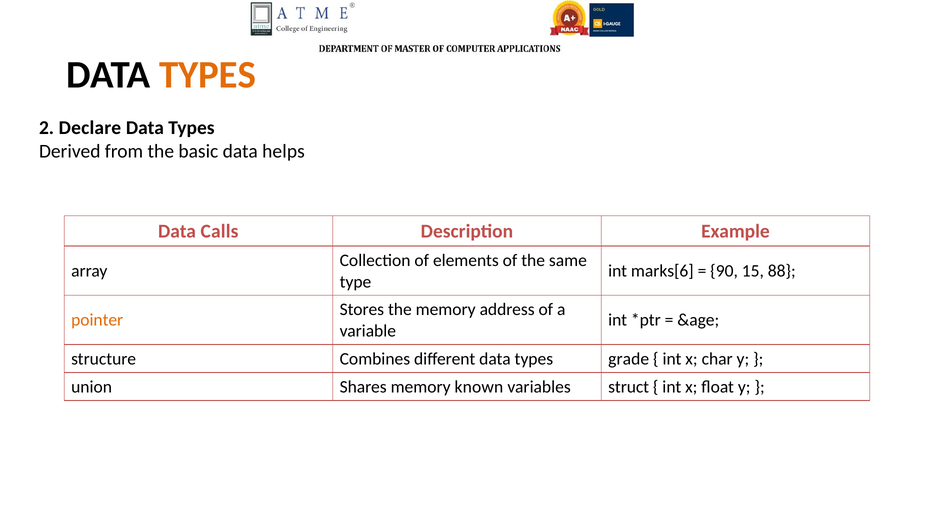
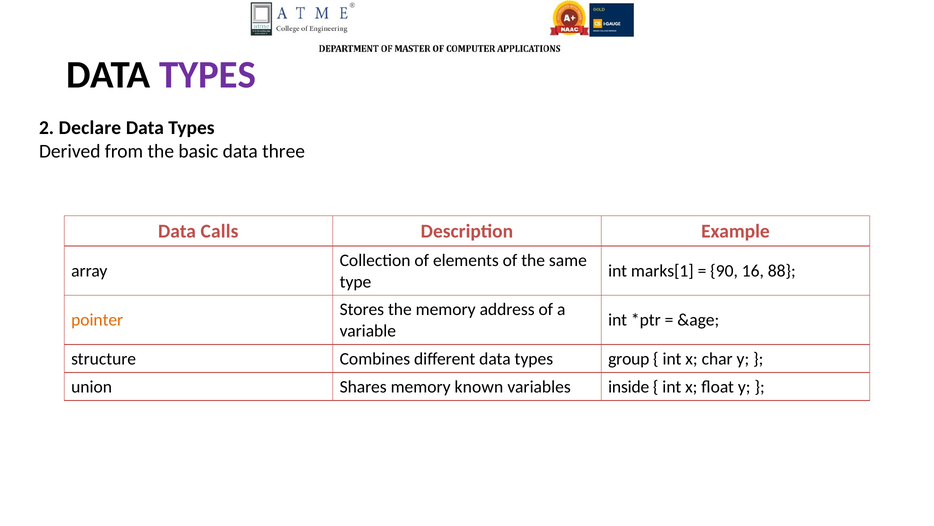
TYPES at (208, 75) colour: orange -> purple
helps: helps -> three
marks[6: marks[6 -> marks[1
15: 15 -> 16
grade: grade -> group
struct: struct -> inside
